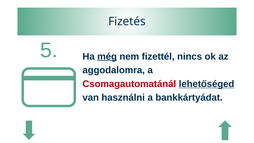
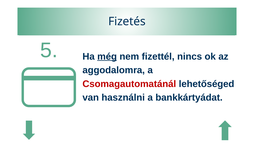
lehetőséged underline: present -> none
